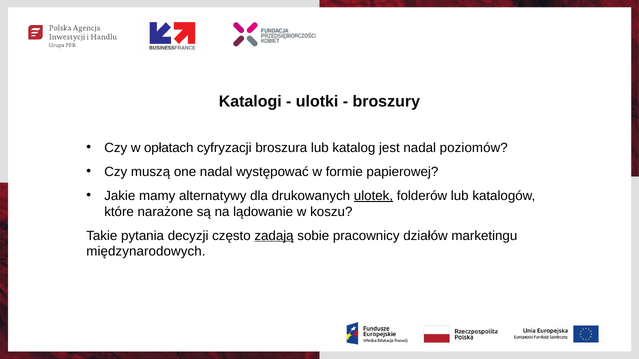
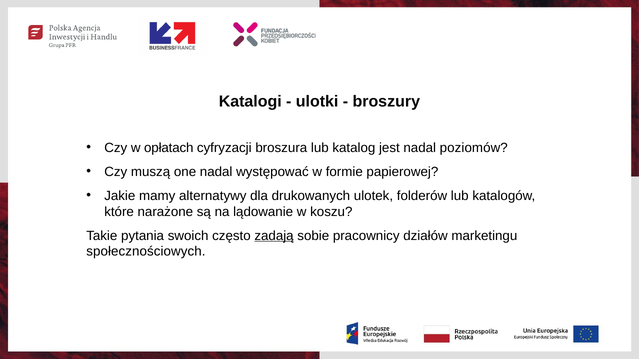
ulotek underline: present -> none
decyzji: decyzji -> swoich
międzynarodowych: międzynarodowych -> społecznościowych
